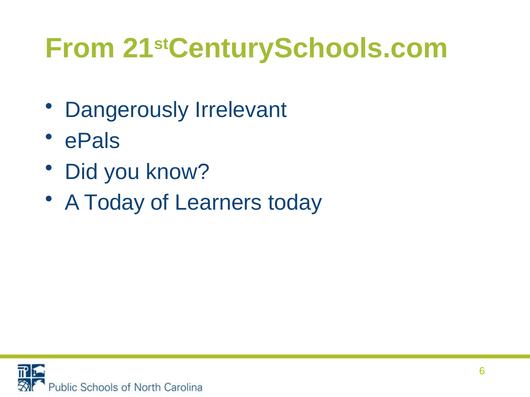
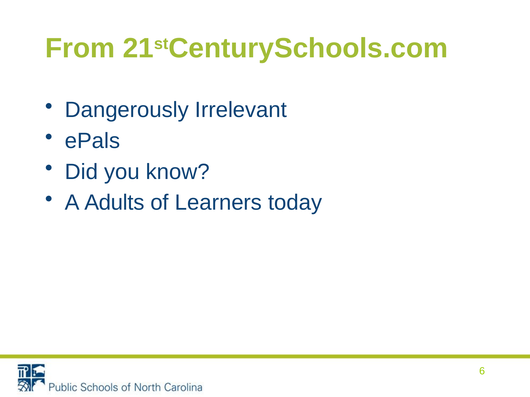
A Today: Today -> Adults
